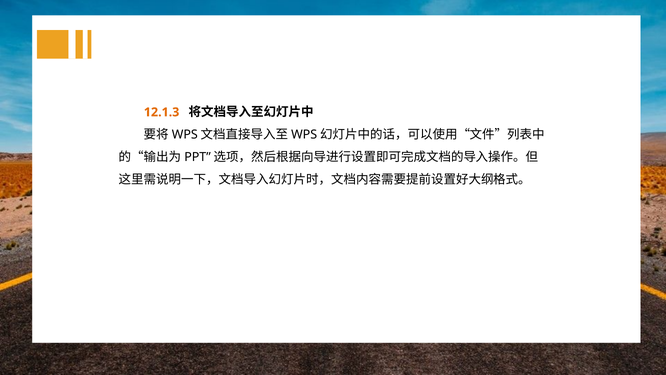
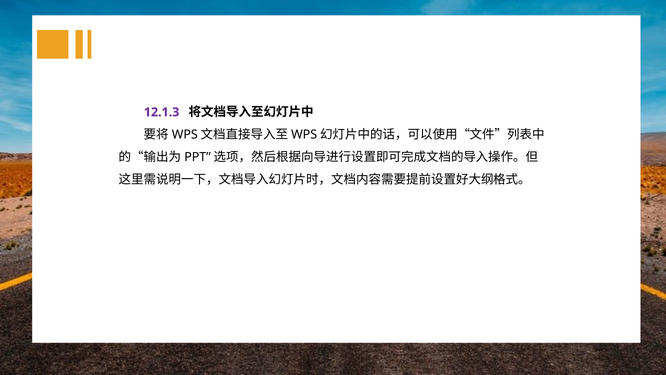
12.1.3 colour: orange -> purple
